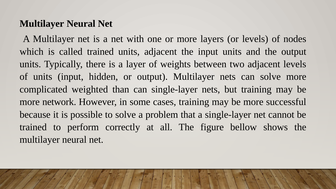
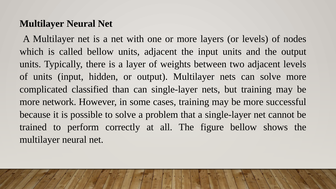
called trained: trained -> bellow
weighted: weighted -> classified
